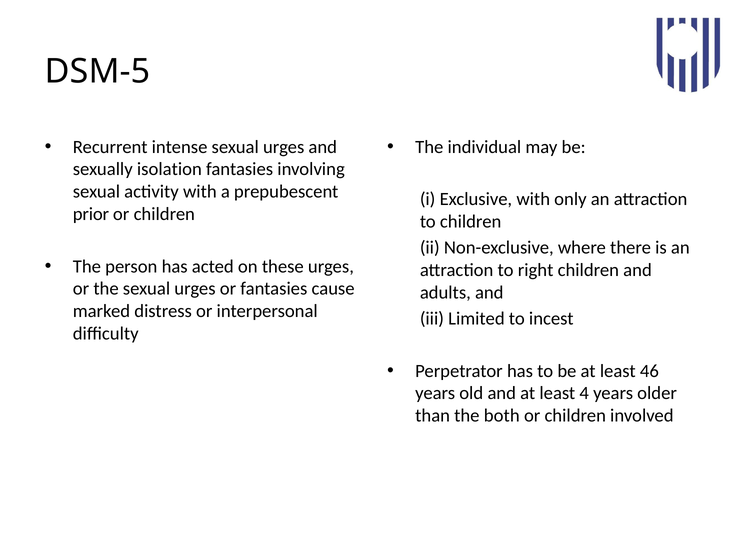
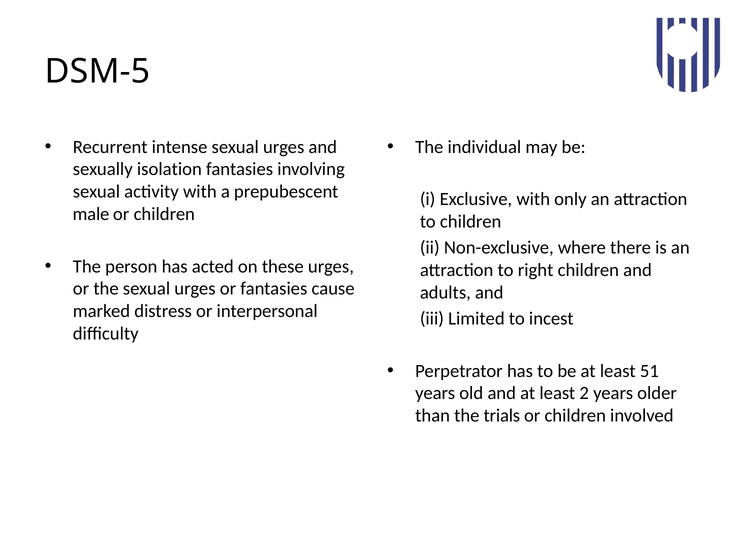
prior: prior -> male
46: 46 -> 51
4: 4 -> 2
both: both -> trials
